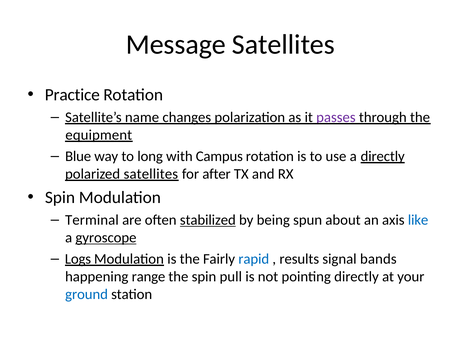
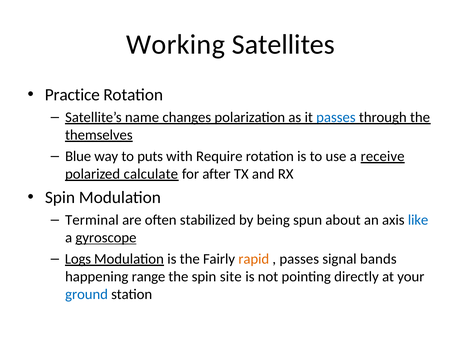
Message: Message -> Working
passes at (336, 117) colour: purple -> blue
equipment: equipment -> themselves
long: long -> puts
Campus: Campus -> Require
a directly: directly -> receive
polarized satellites: satellites -> calculate
stabilized underline: present -> none
rapid colour: blue -> orange
results at (299, 259): results -> passes
pull: pull -> site
